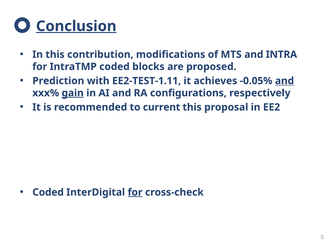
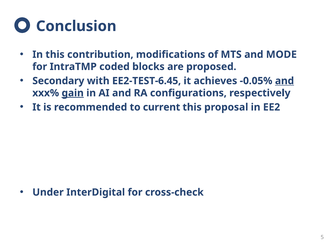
Conclusion underline: present -> none
INTRA: INTRA -> MODE
Prediction: Prediction -> Secondary
EE2-TEST-1.11: EE2-TEST-1.11 -> EE2-TEST-6.45
Coded at (48, 192): Coded -> Under
for at (135, 192) underline: present -> none
